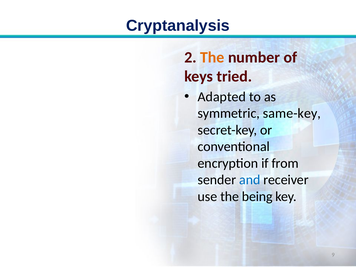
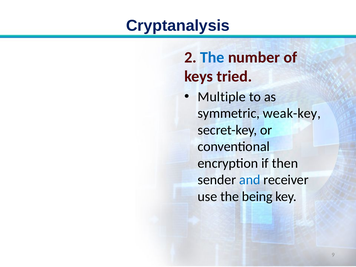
The at (212, 57) colour: orange -> blue
Adapted: Adapted -> Multiple
same-key: same-key -> weak-key
from: from -> then
